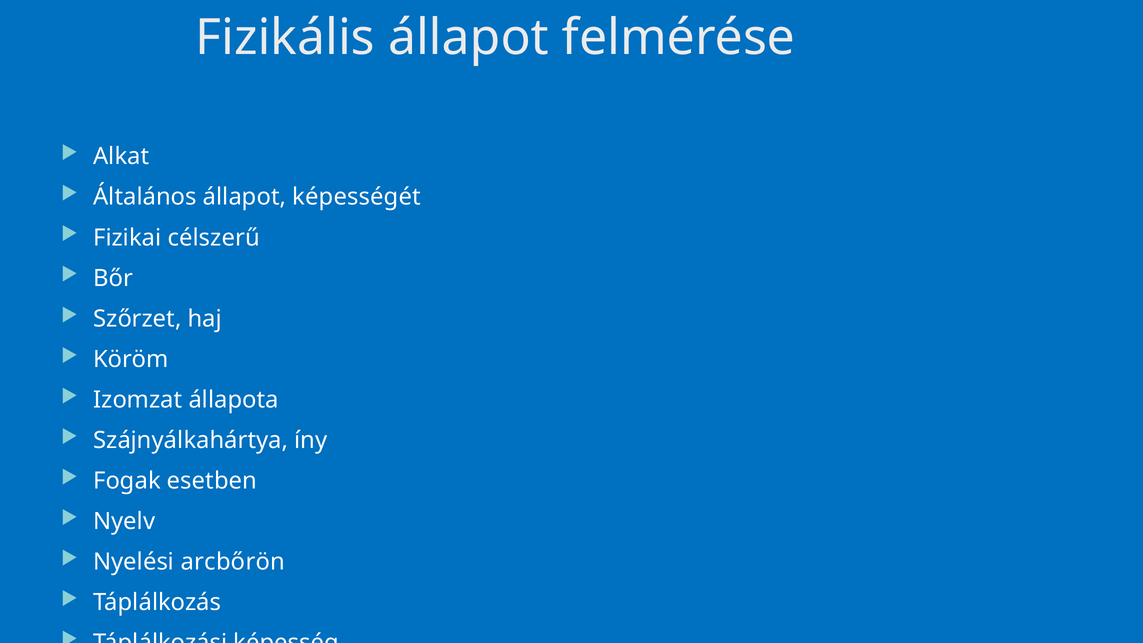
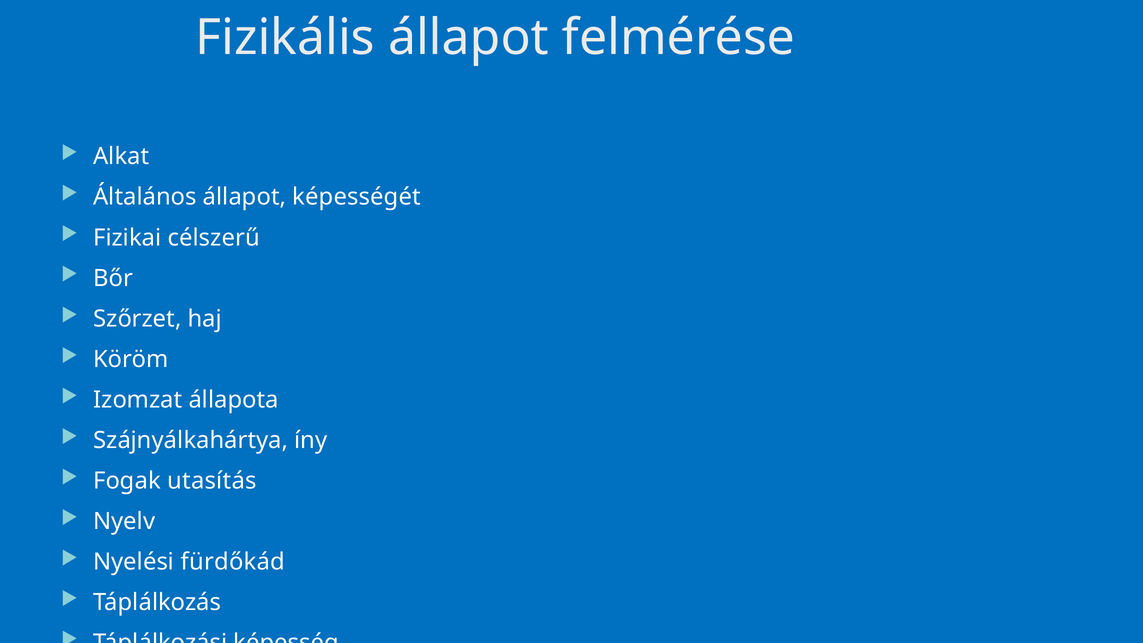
esetben: esetben -> utasítás
arcbőrön: arcbőrön -> fürdőkád
